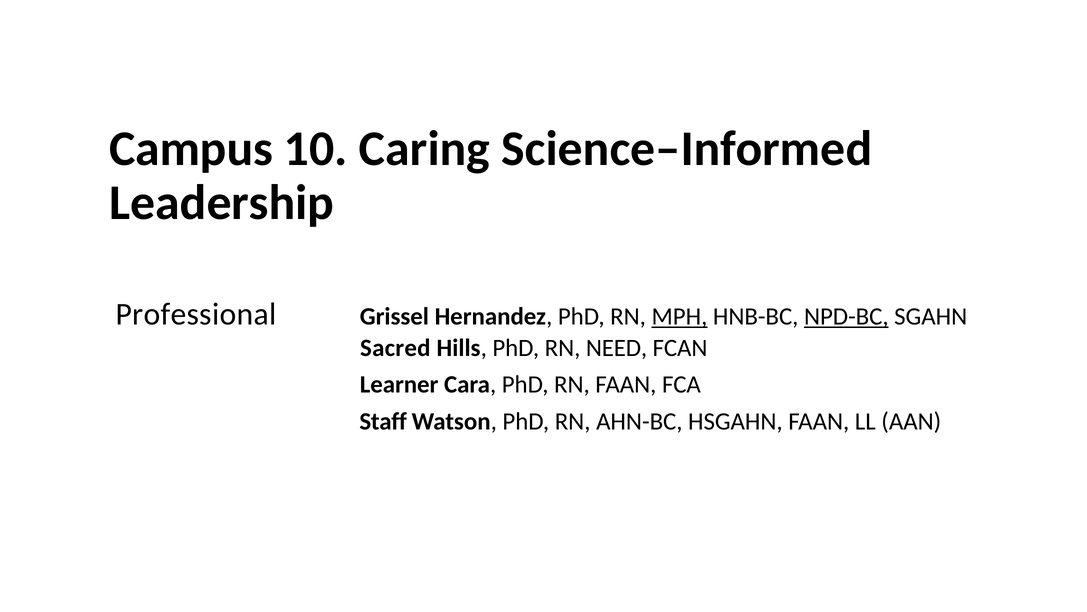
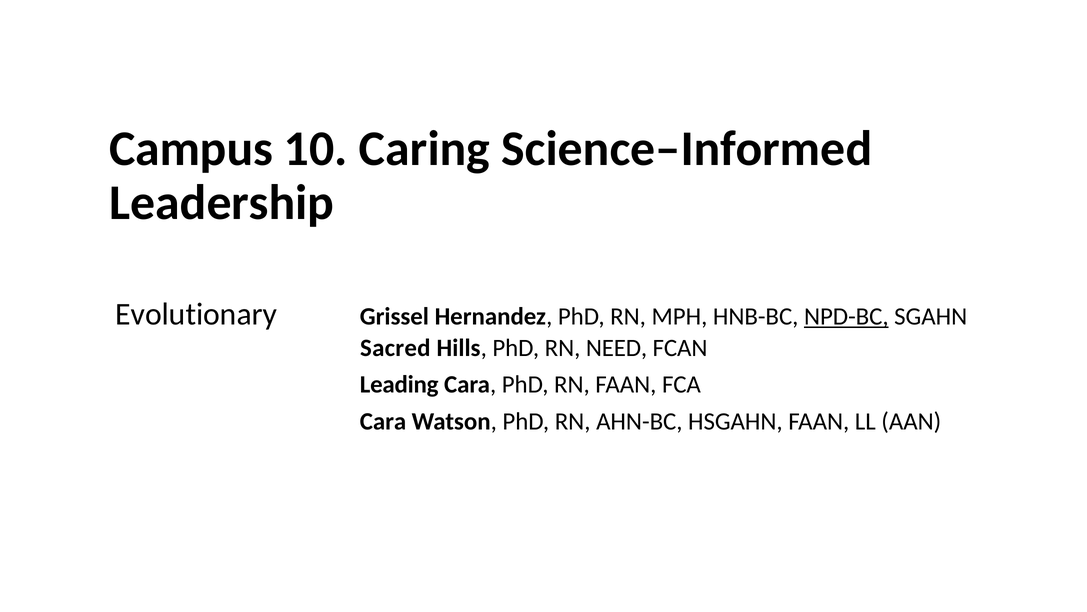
Professional: Professional -> Evolutionary
MPH underline: present -> none
Learner: Learner -> Leading
Staff at (383, 421): Staff -> Cara
